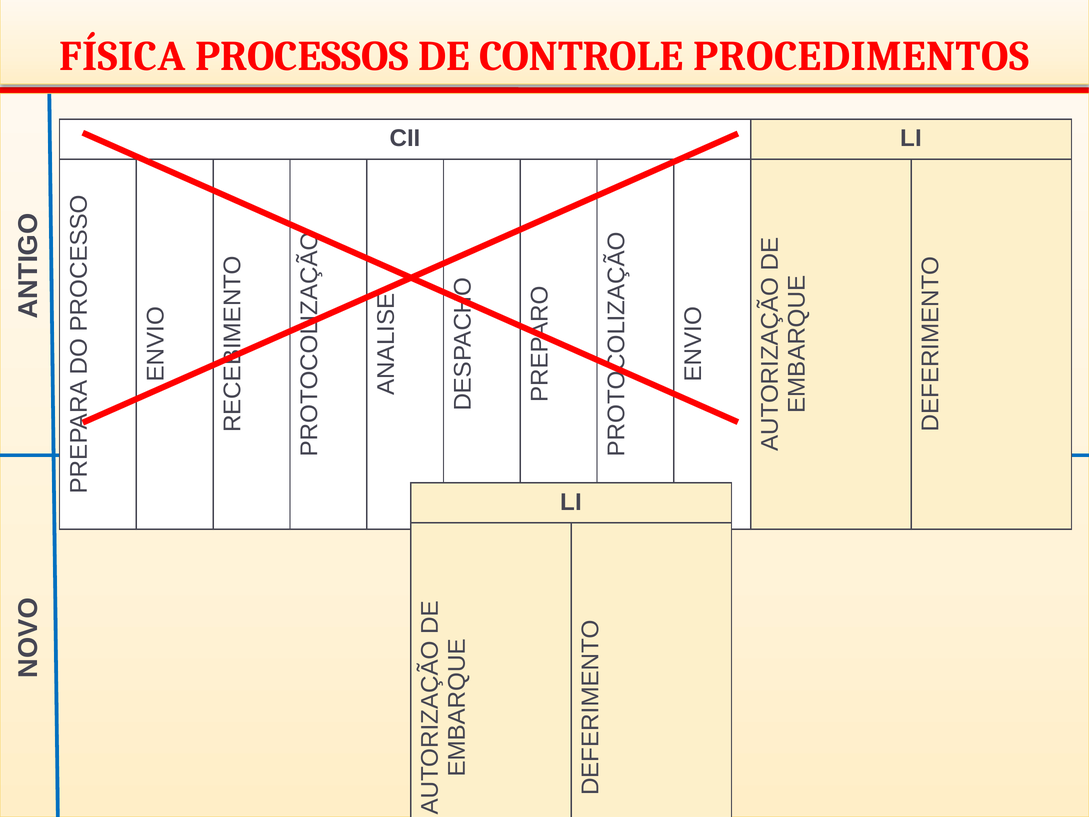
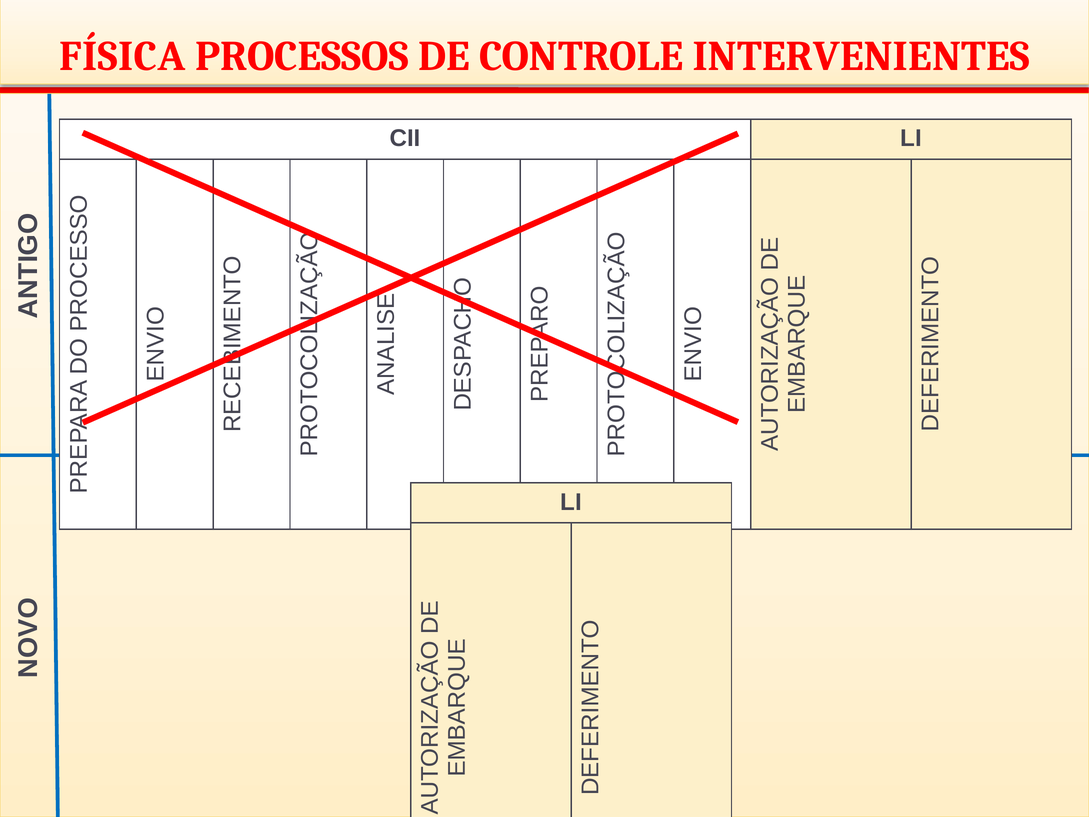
PROCEDIMENTOS: PROCEDIMENTOS -> INTERVENIENTES
